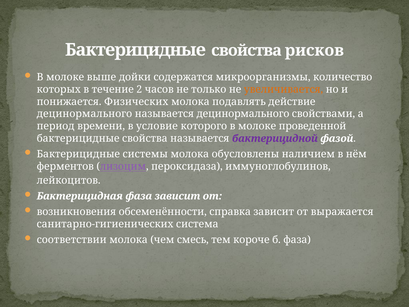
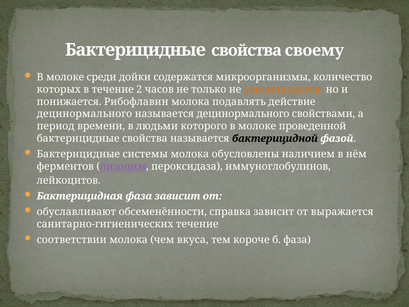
рисков: рисков -> своему
выше: выше -> среди
Физических: Физических -> Рибофлавин
условие: условие -> людьми
бактерицидной colour: purple -> black
возникновения: возникновения -> обуславливают
санитарно-гигиенических система: система -> течение
смесь: смесь -> вкуса
